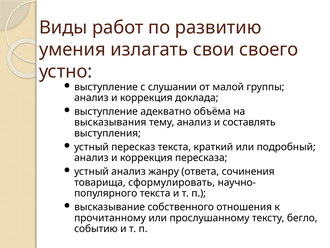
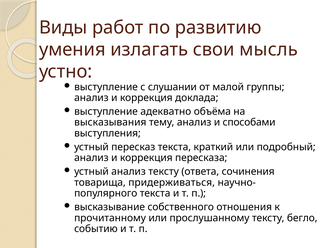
своего: своего -> мысль
составлять: составлять -> способами
анализ жанру: жанру -> тексту
сформулировать: сформулировать -> придерживаться
